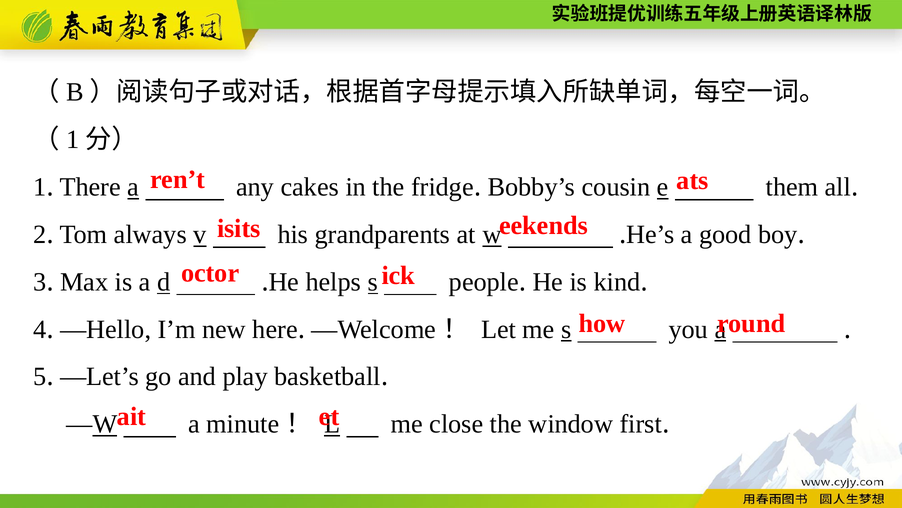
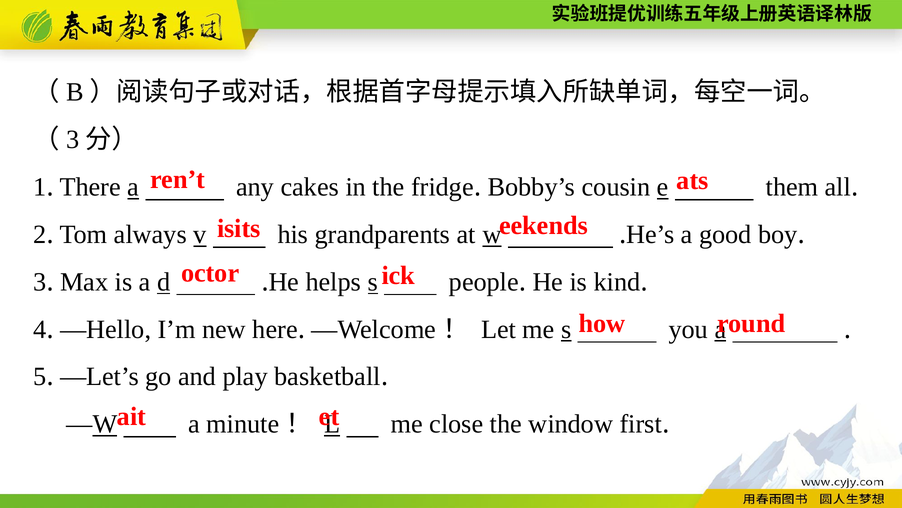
1 at (73, 139): 1 -> 3
